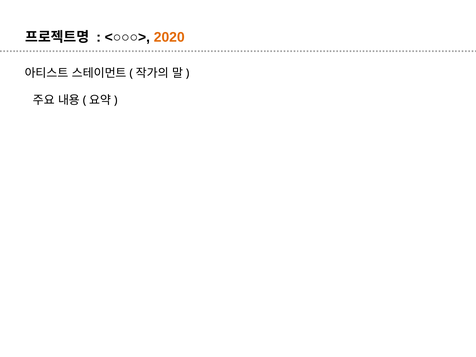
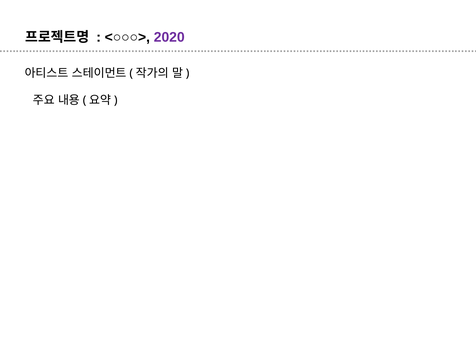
2020 colour: orange -> purple
